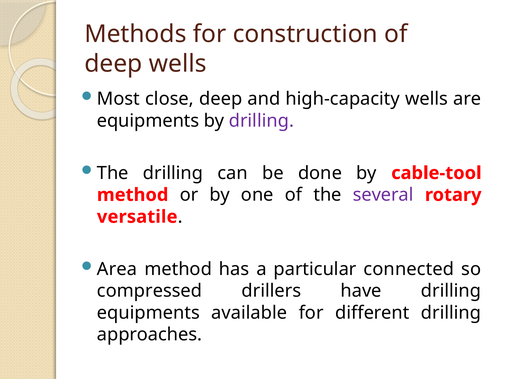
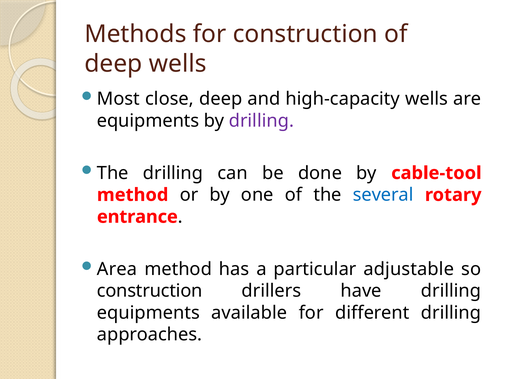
several colour: purple -> blue
versatile: versatile -> entrance
connected: connected -> adjustable
compressed at (150, 291): compressed -> construction
